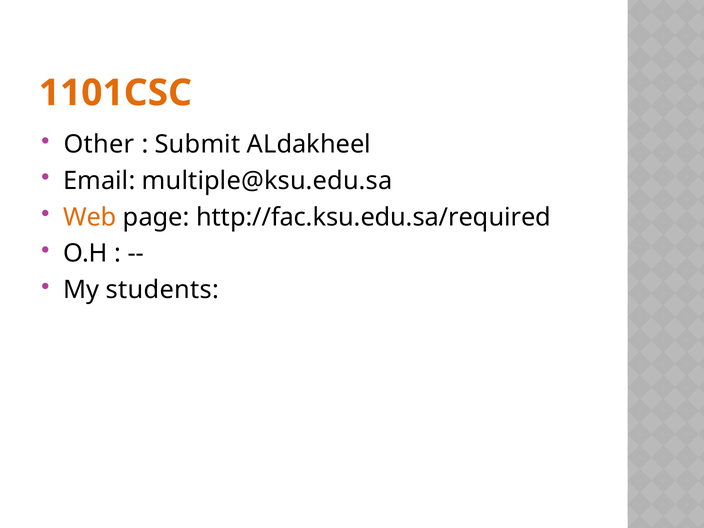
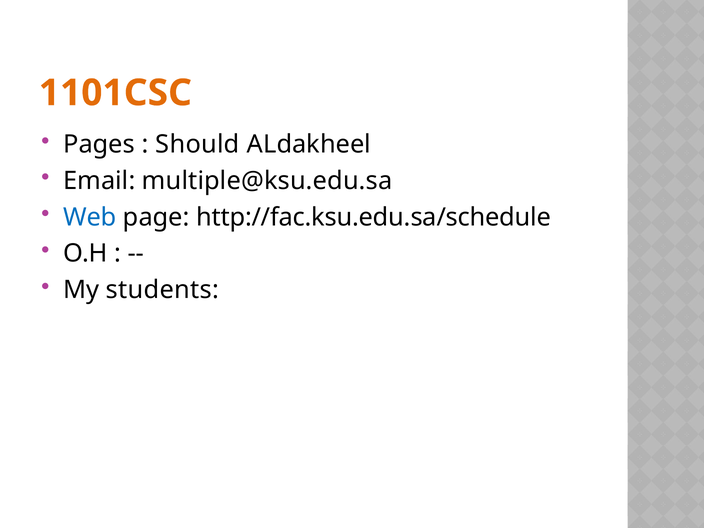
Other: Other -> Pages
Submit: Submit -> Should
Web colour: orange -> blue
http://fac.ksu.edu.sa/required: http://fac.ksu.edu.sa/required -> http://fac.ksu.edu.sa/schedule
